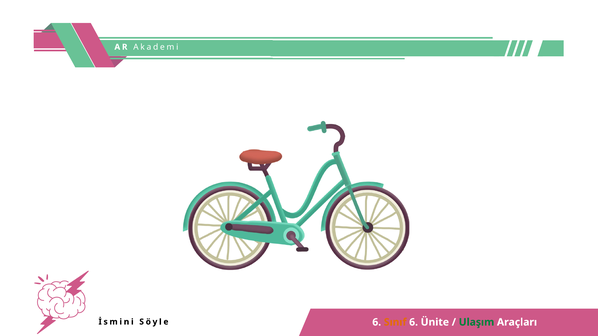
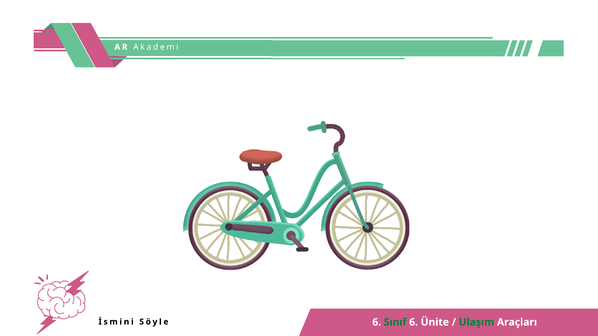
Sınıf colour: orange -> green
